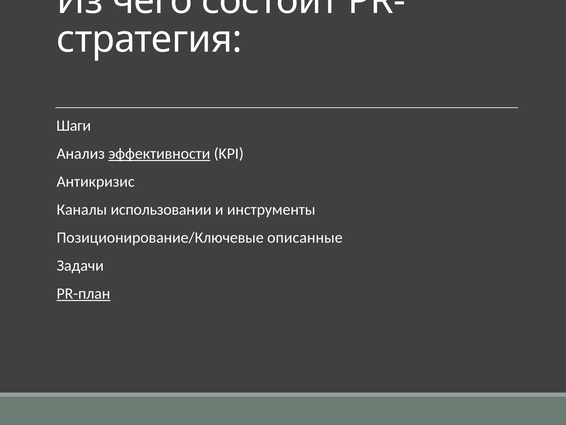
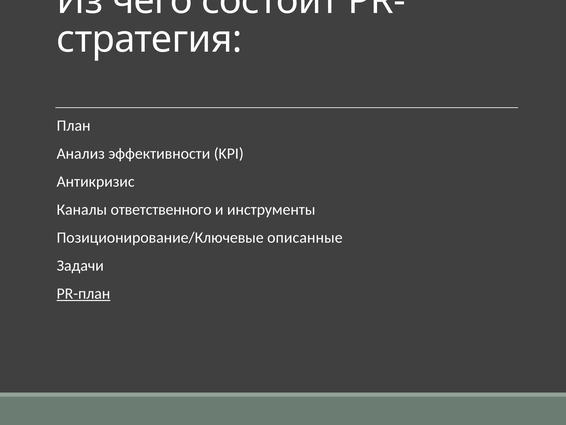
Шаги: Шаги -> План
эффективности underline: present -> none
использовании: использовании -> ответственного
